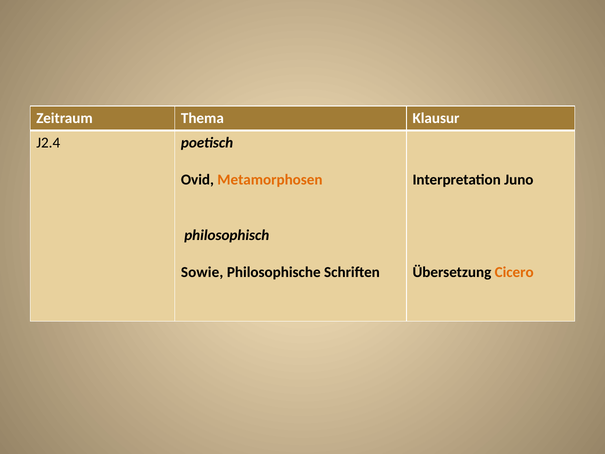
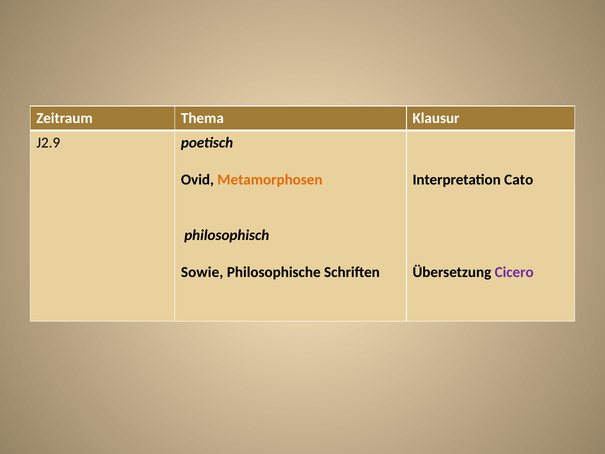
J2.4: J2.4 -> J2.9
Juno: Juno -> Cato
Cicero colour: orange -> purple
